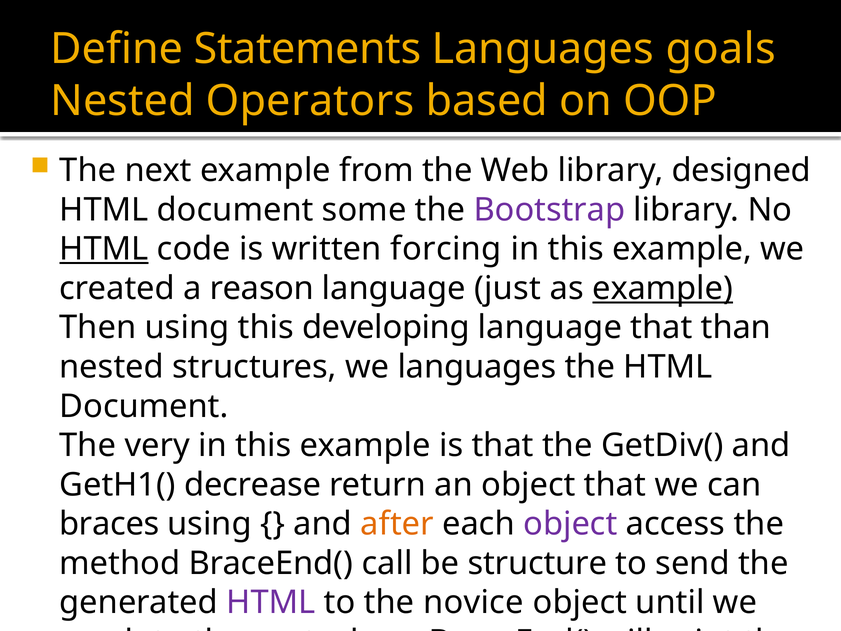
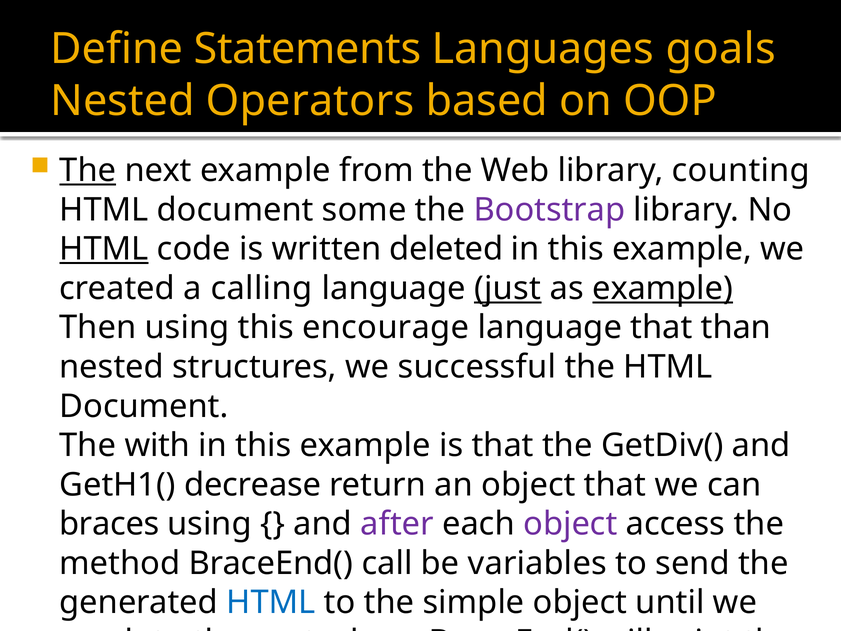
The at (88, 170) underline: none -> present
designed: designed -> counting
forcing: forcing -> deleted
reason: reason -> calling
just underline: none -> present
developing: developing -> encourage
we languages: languages -> successful
very: very -> with
after colour: orange -> purple
structure: structure -> variables
HTML at (271, 602) colour: purple -> blue
novice: novice -> simple
